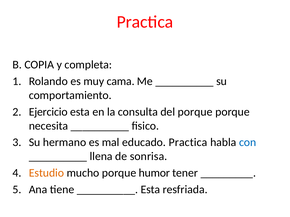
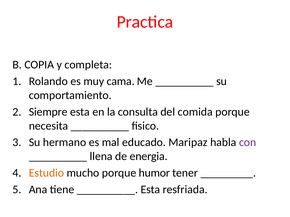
Ejercicio: Ejercicio -> Siempre
del porque: porque -> comida
educado Practica: Practica -> Maripaz
con colour: blue -> purple
sonrisa: sonrisa -> energia
